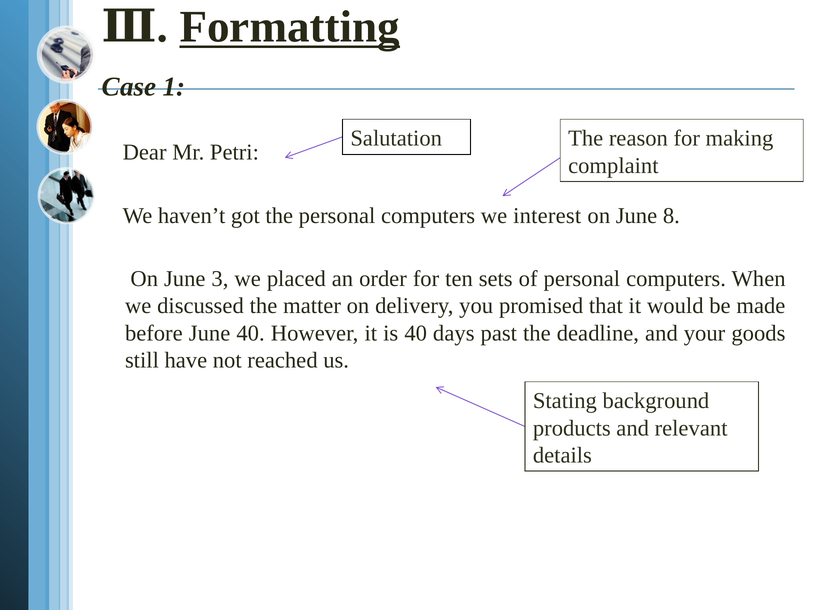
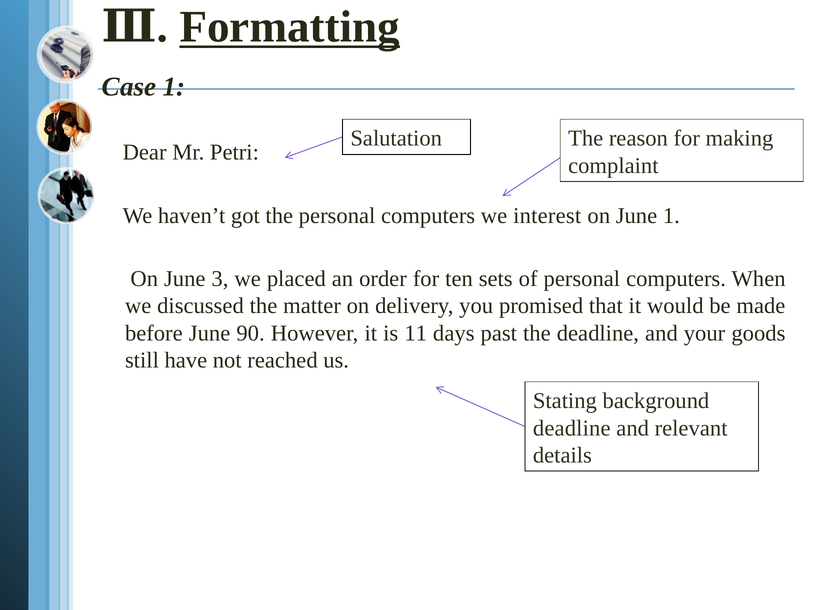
June 8: 8 -> 1
June 40: 40 -> 90
is 40: 40 -> 11
products at (572, 428): products -> deadline
